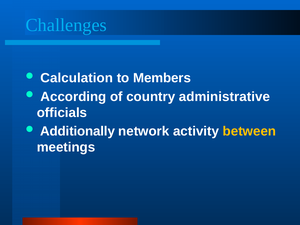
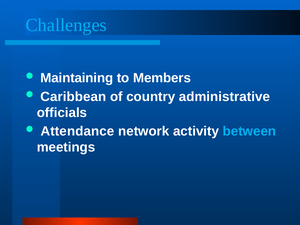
Calculation: Calculation -> Maintaining
According: According -> Caribbean
Additionally: Additionally -> Attendance
between colour: yellow -> light blue
